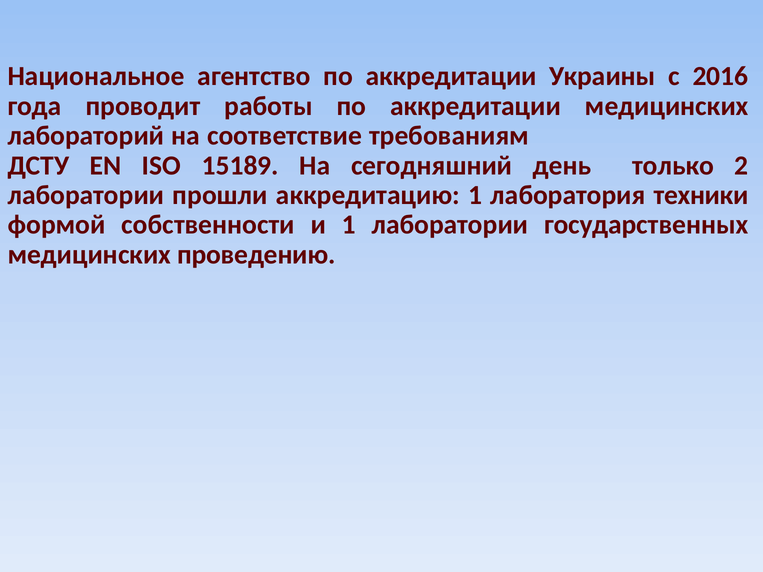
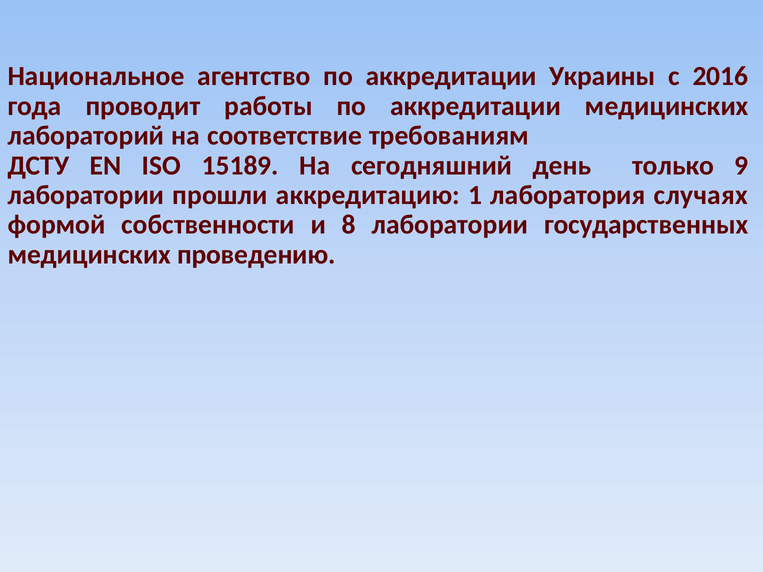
2: 2 -> 9
техники: техники -> случаях
и 1: 1 -> 8
